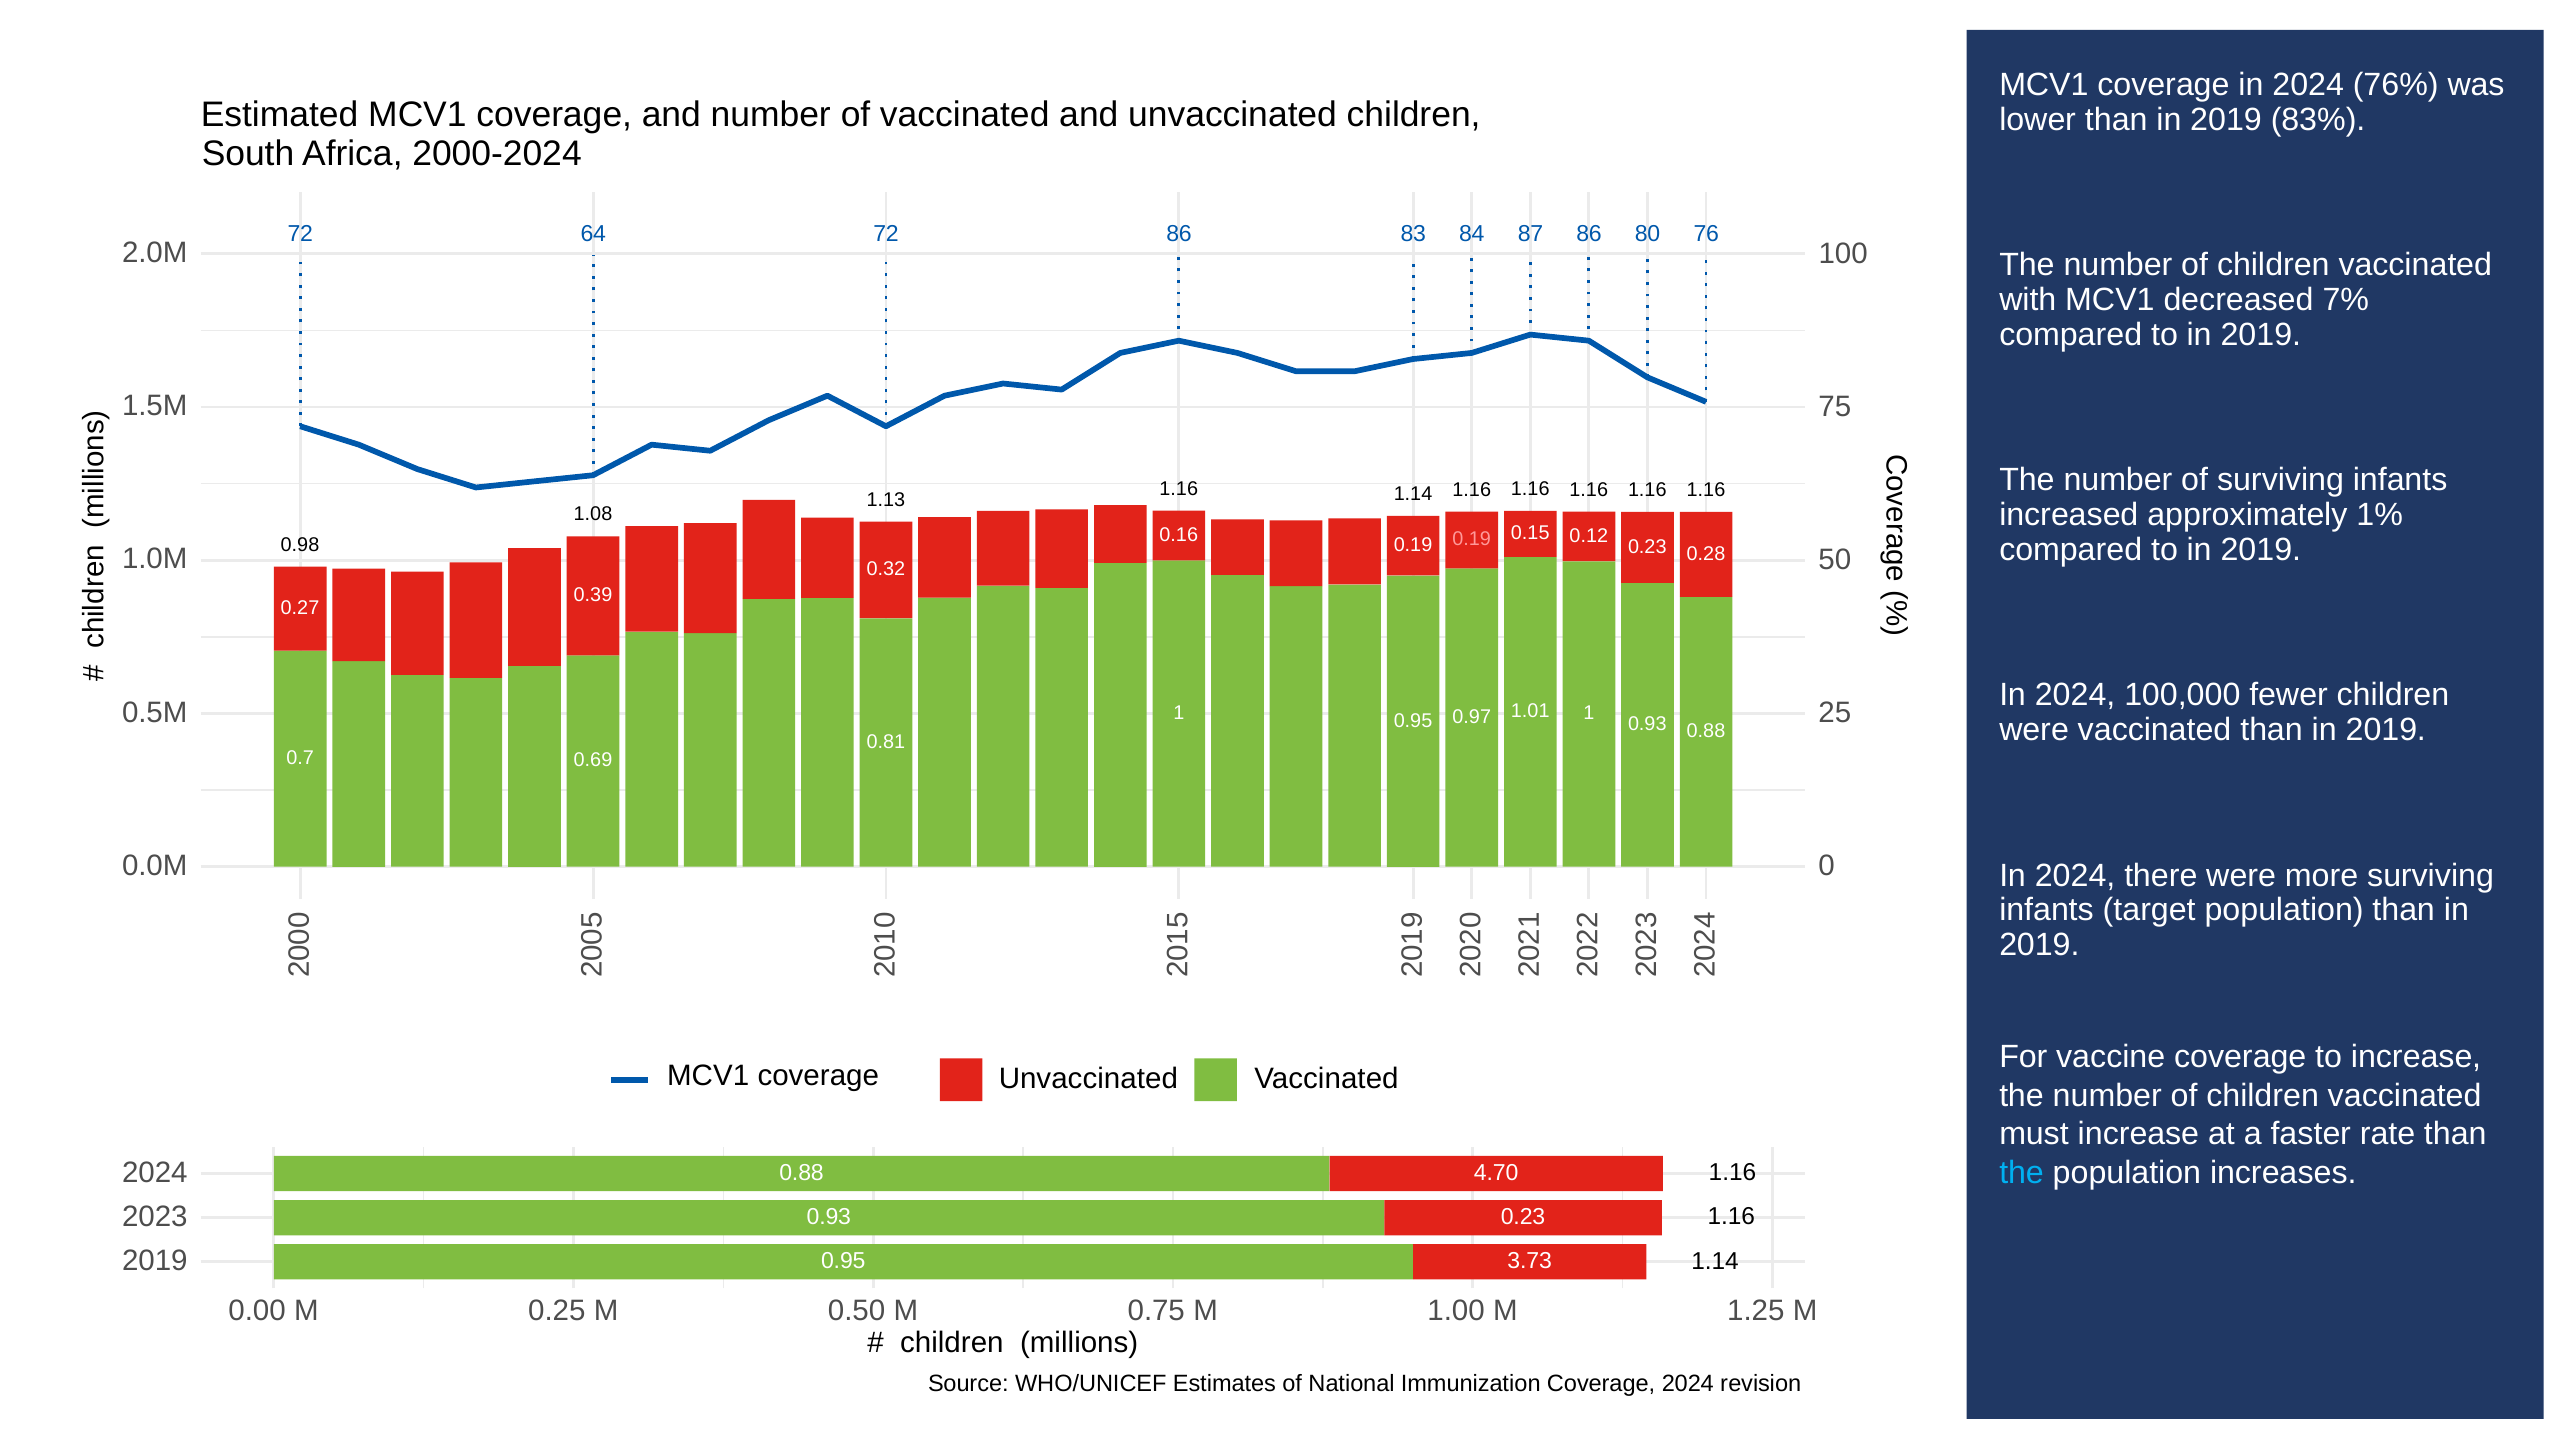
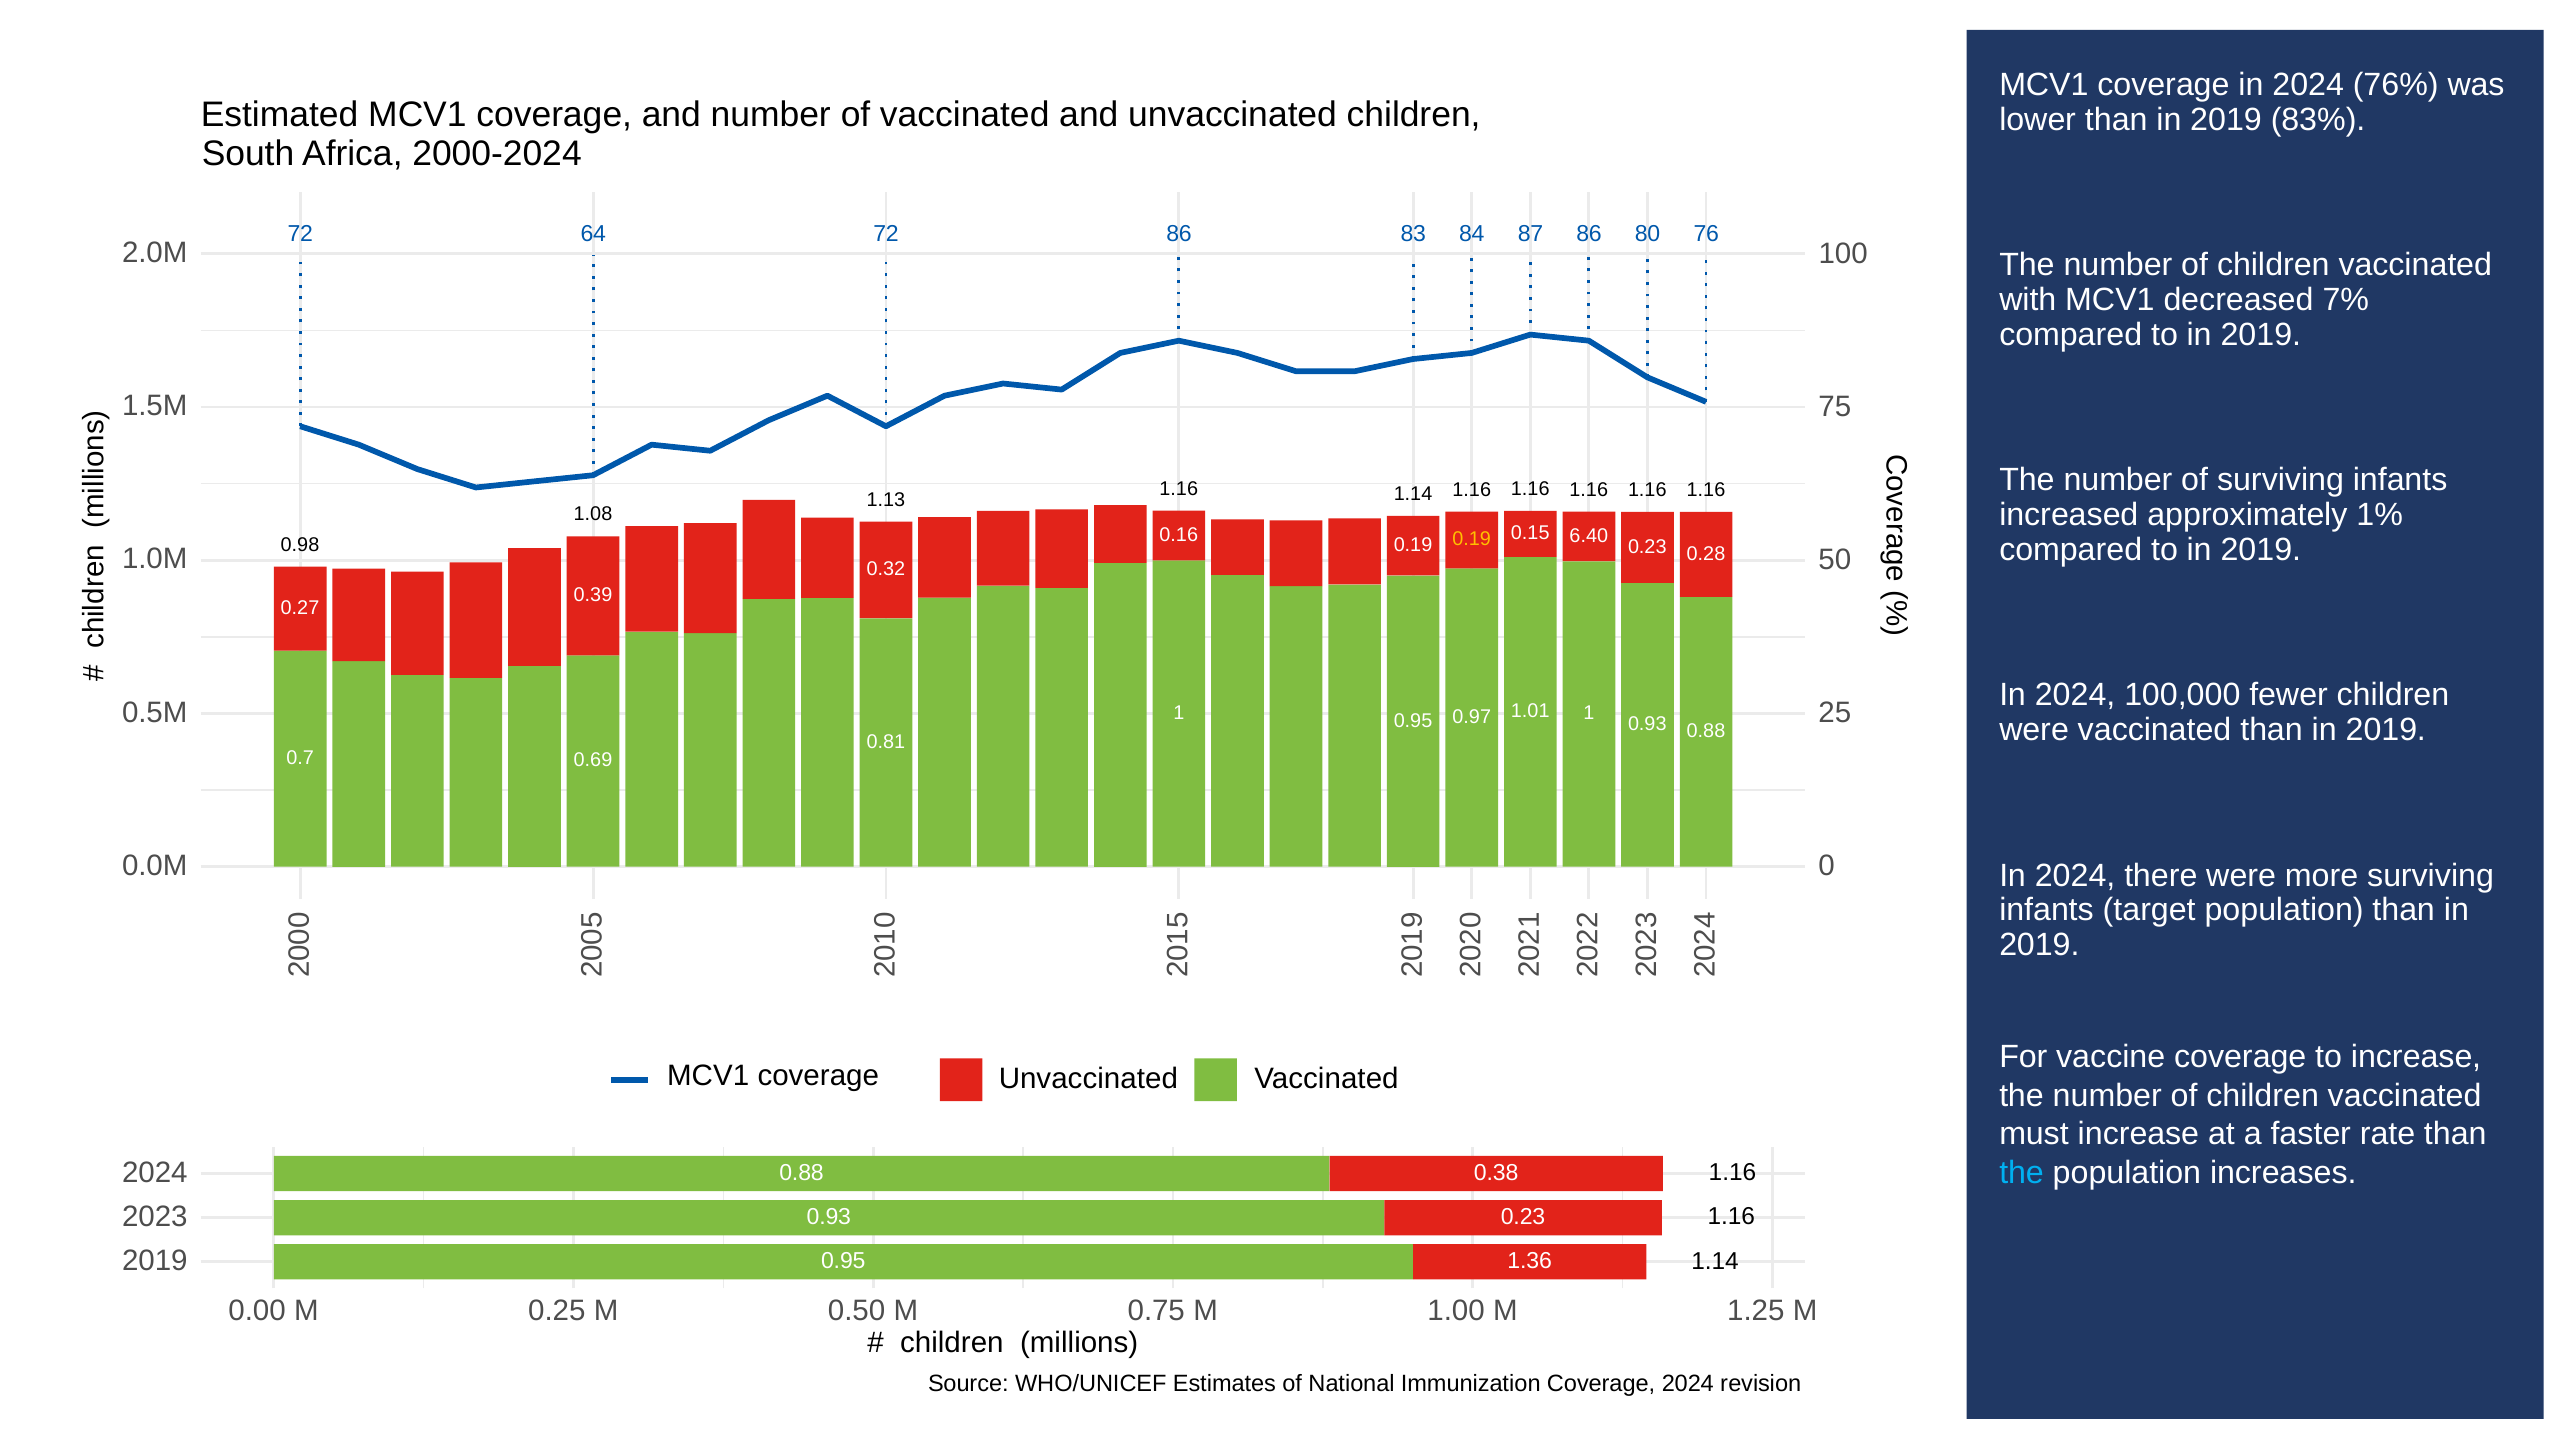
0.12: 0.12 -> 6.40
0.19 at (1472, 539) colour: pink -> yellow
4.70: 4.70 -> 0.38
3.73: 3.73 -> 1.36
